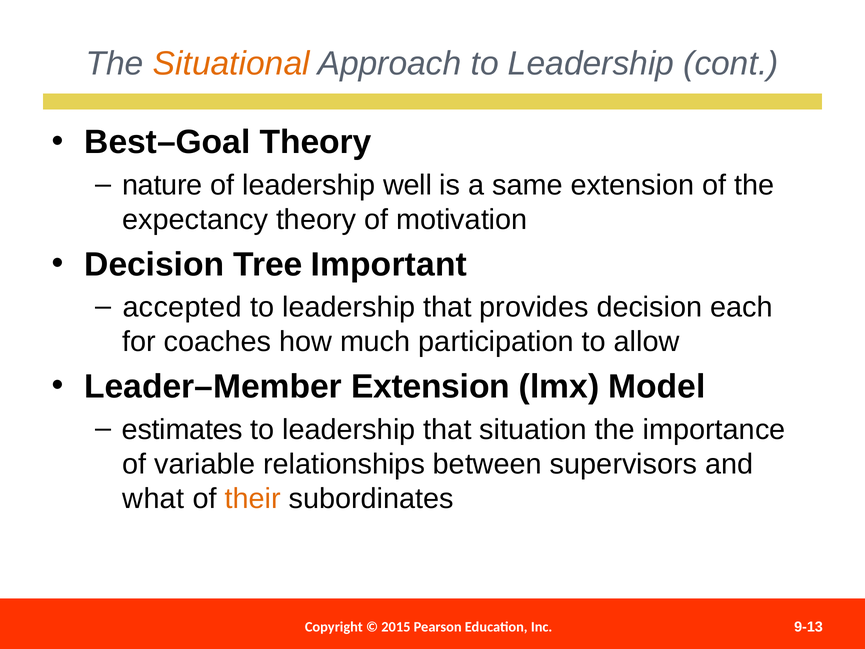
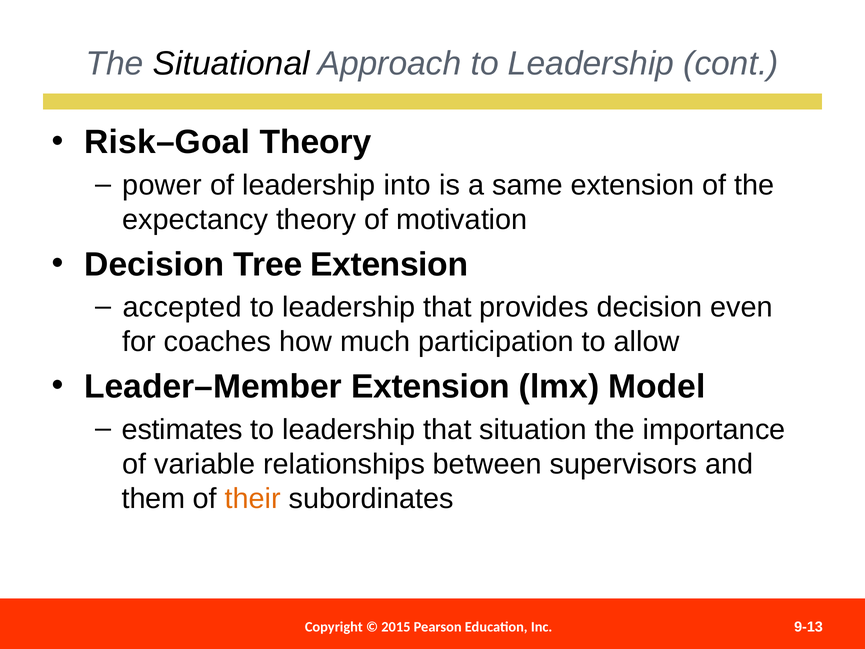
Situational colour: orange -> black
Best–Goal: Best–Goal -> Risk–Goal
nature: nature -> power
well: well -> into
Tree Important: Important -> Extension
each: each -> even
what: what -> them
